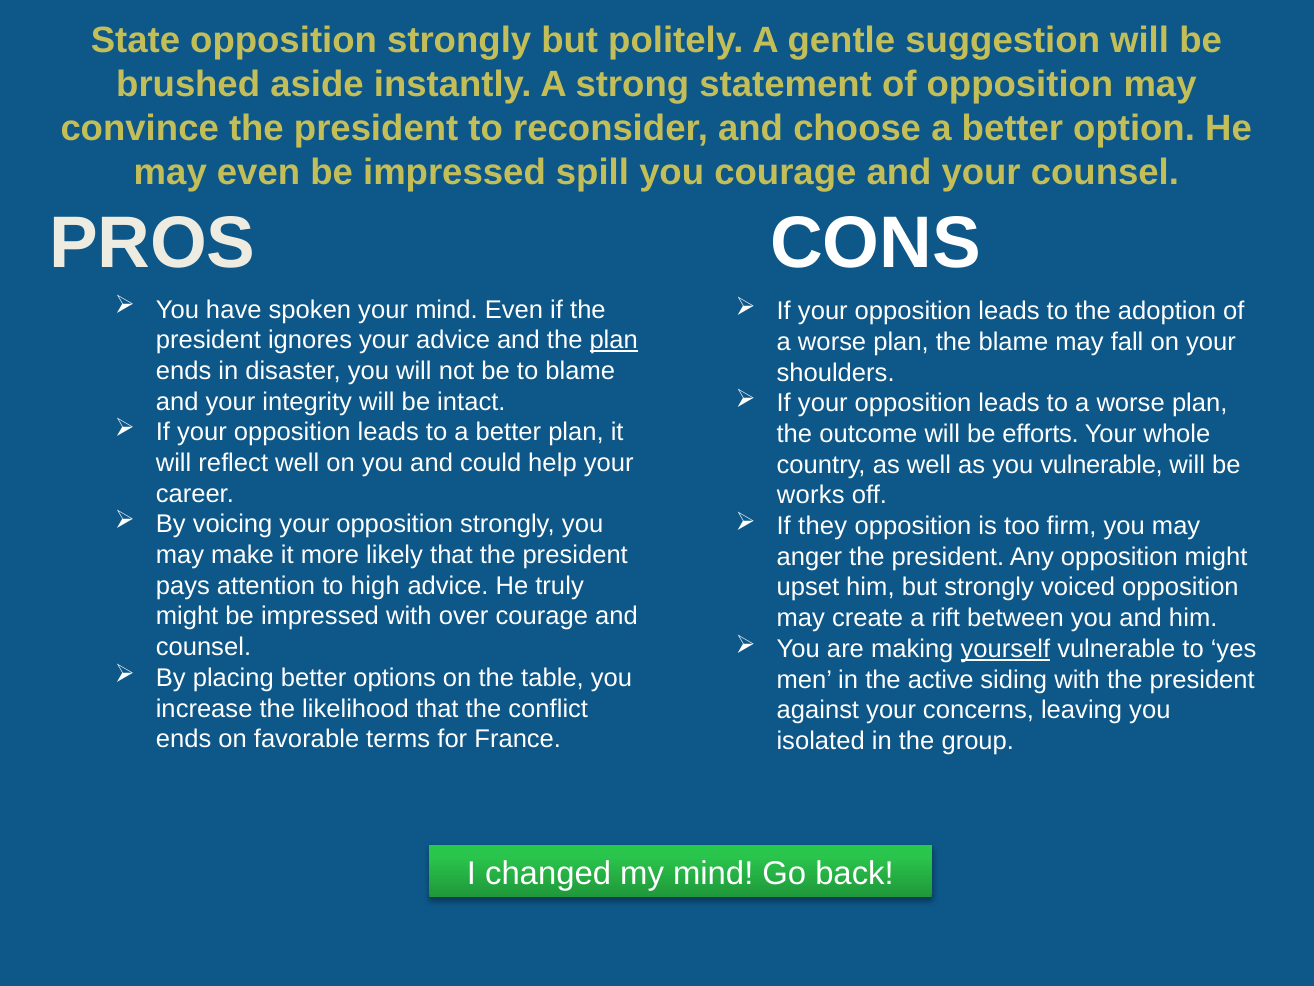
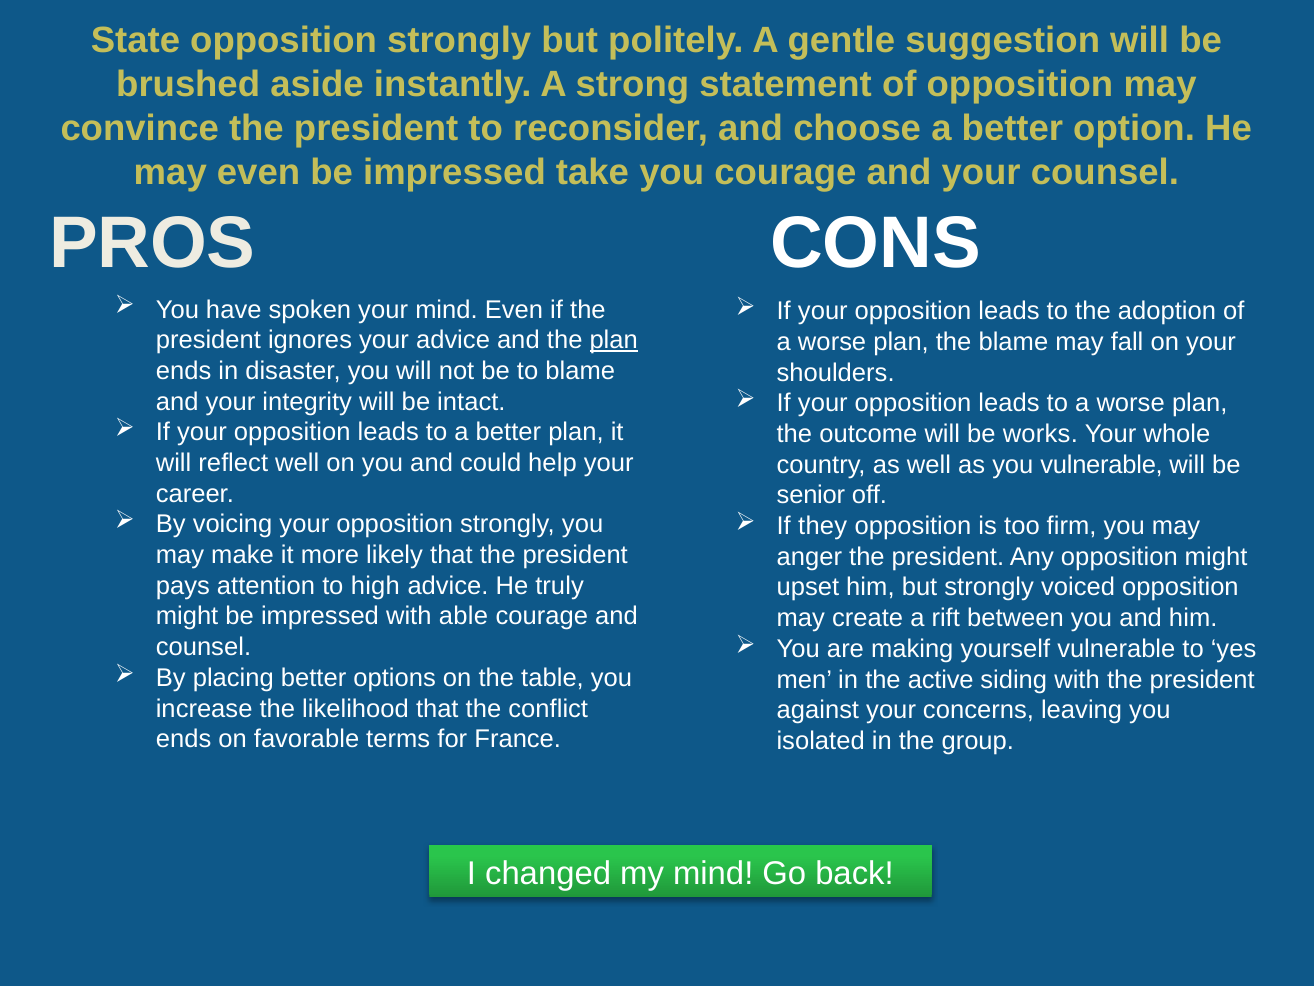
spill: spill -> take
efforts: efforts -> works
works: works -> senior
over: over -> able
yourself underline: present -> none
